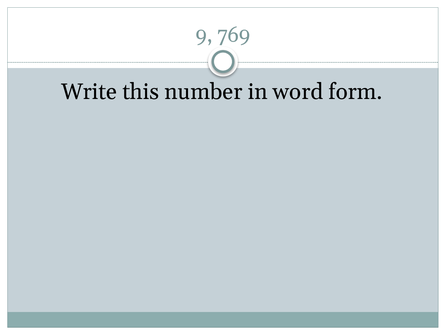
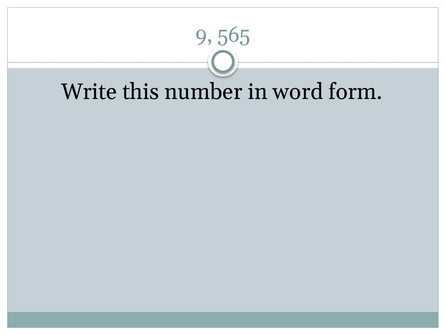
769: 769 -> 565
